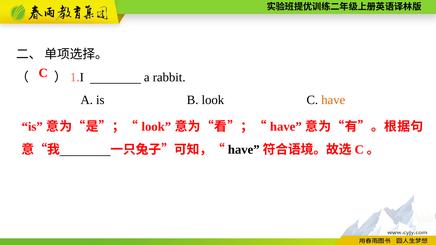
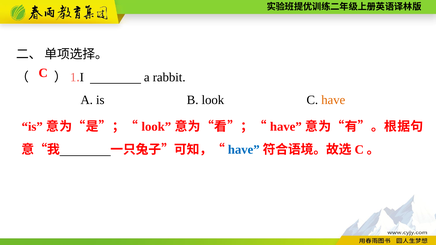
have at (244, 150) colour: black -> blue
